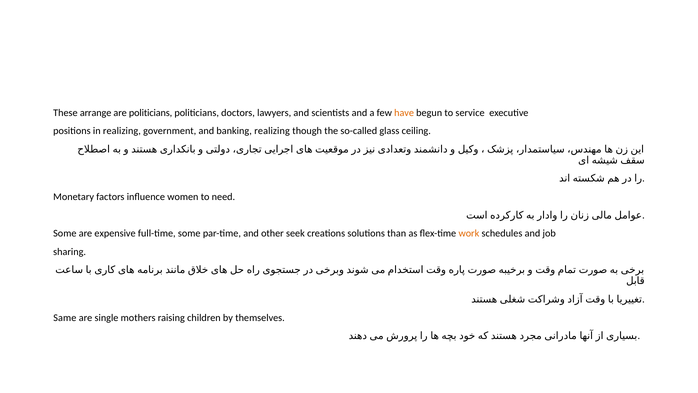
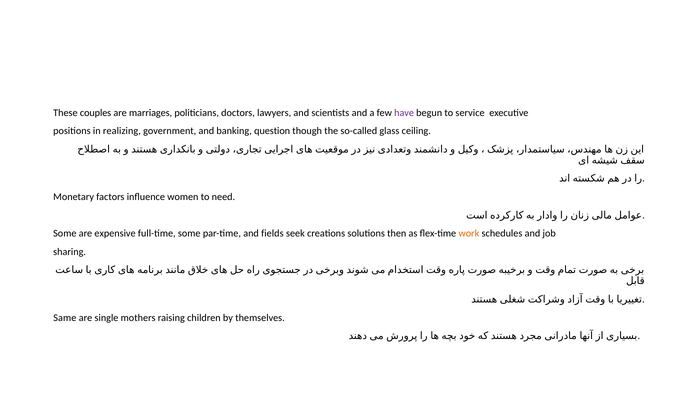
arrange: arrange -> couples
are politicians: politicians -> marriages
have colour: orange -> purple
banking realizing: realizing -> question
other: other -> fields
than: than -> then
